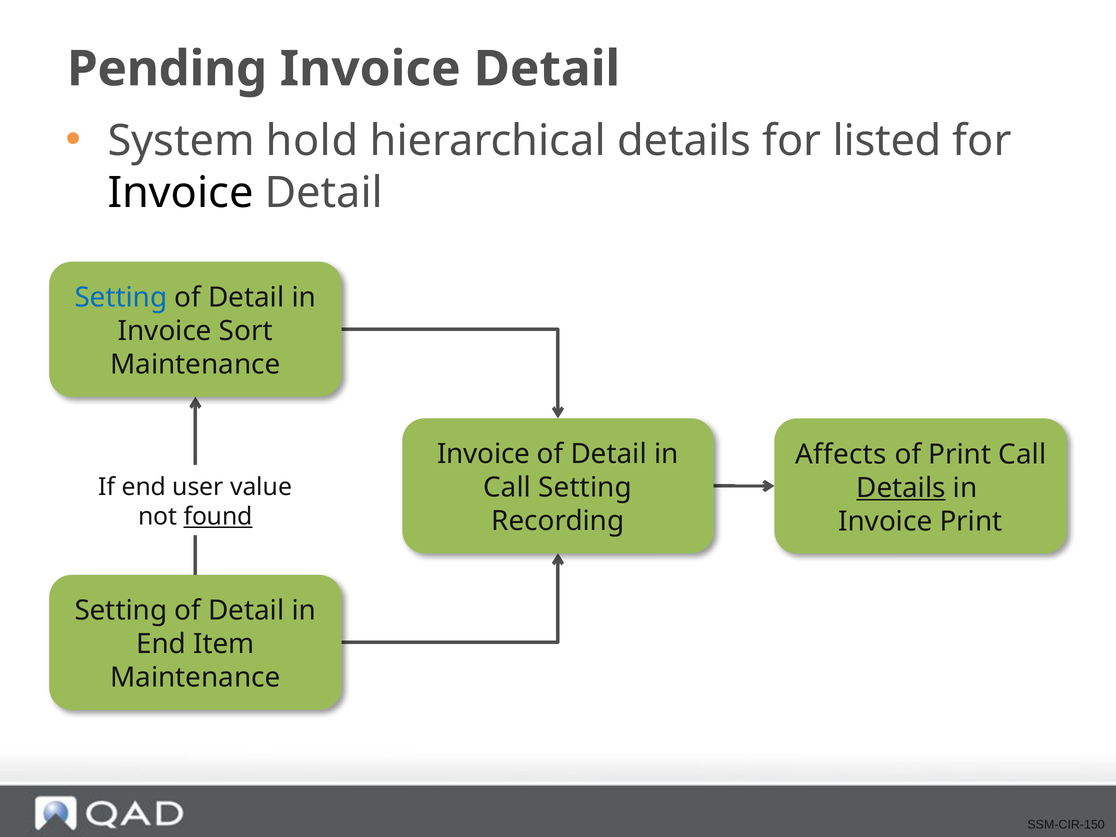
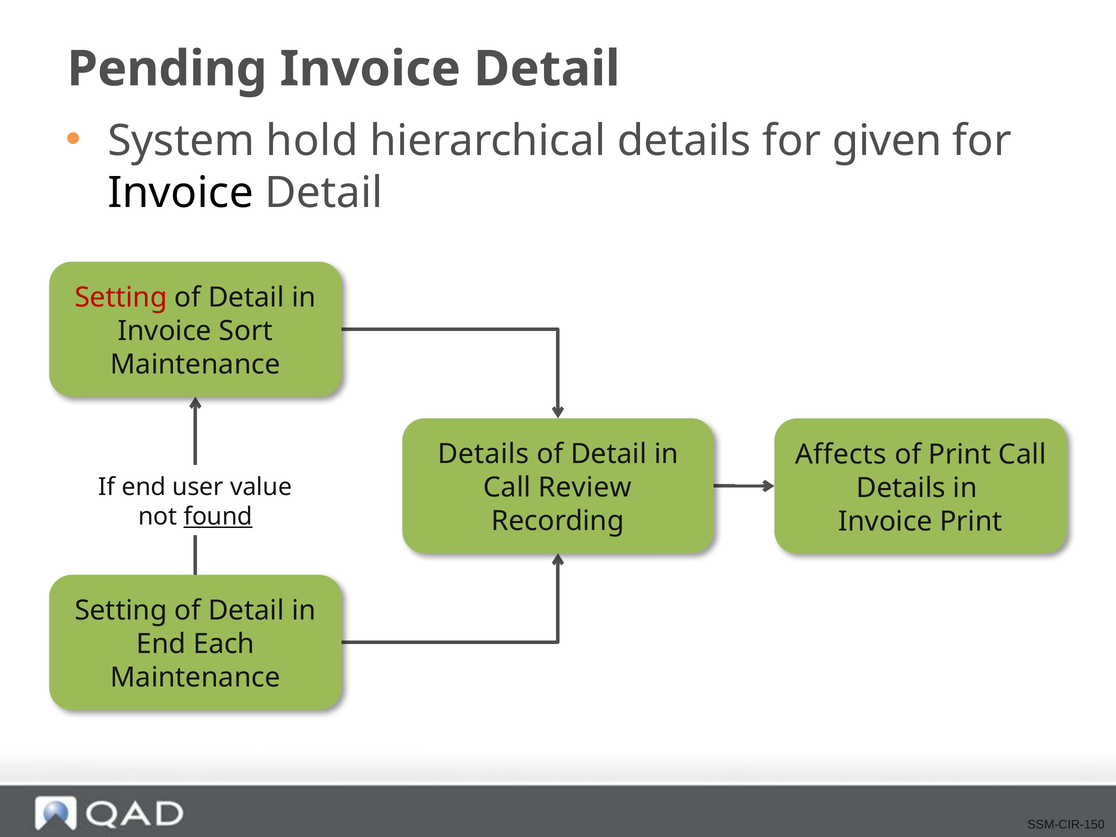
listed: listed -> given
Setting at (121, 298) colour: blue -> red
Invoice at (484, 454): Invoice -> Details
Call Setting: Setting -> Review
Details at (901, 488) underline: present -> none
Item: Item -> Each
